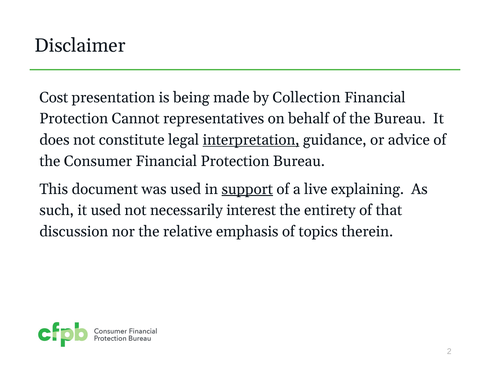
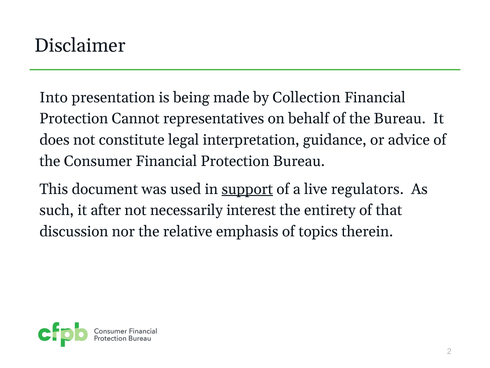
Cost: Cost -> Into
interpretation underline: present -> none
explaining: explaining -> regulators
it used: used -> after
